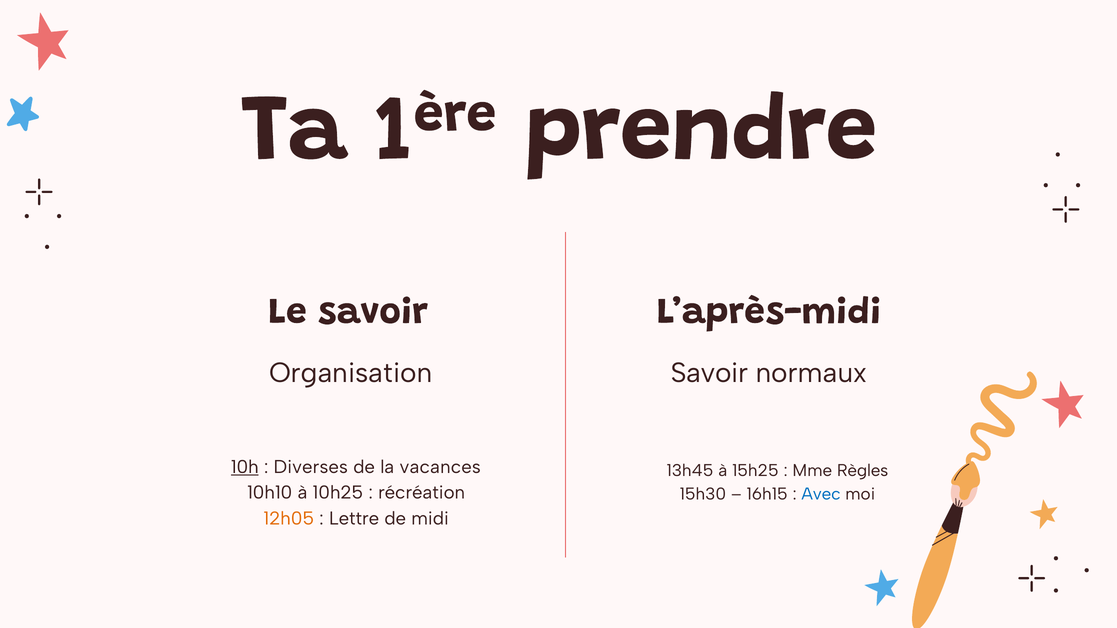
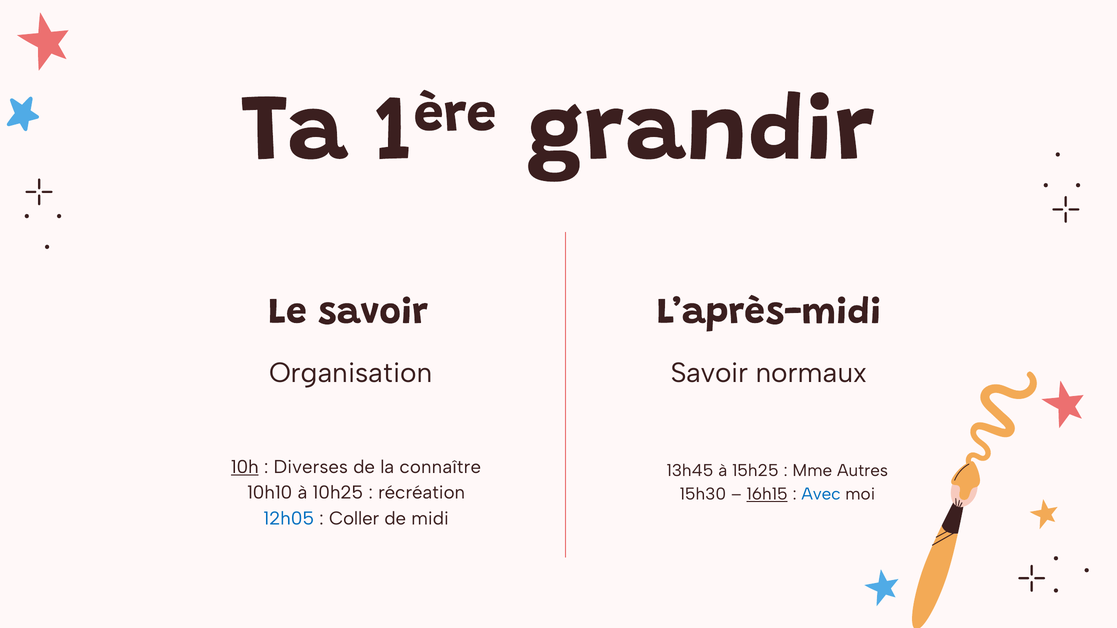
prendre: prendre -> grandir
vacances: vacances -> connaître
Règles: Règles -> Autres
16h15 underline: none -> present
12h05 colour: orange -> blue
Lettre: Lettre -> Coller
